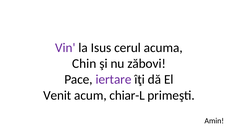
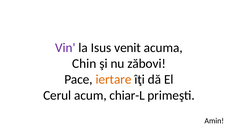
cerul: cerul -> venit
iertare colour: purple -> orange
Venit: Venit -> Cerul
